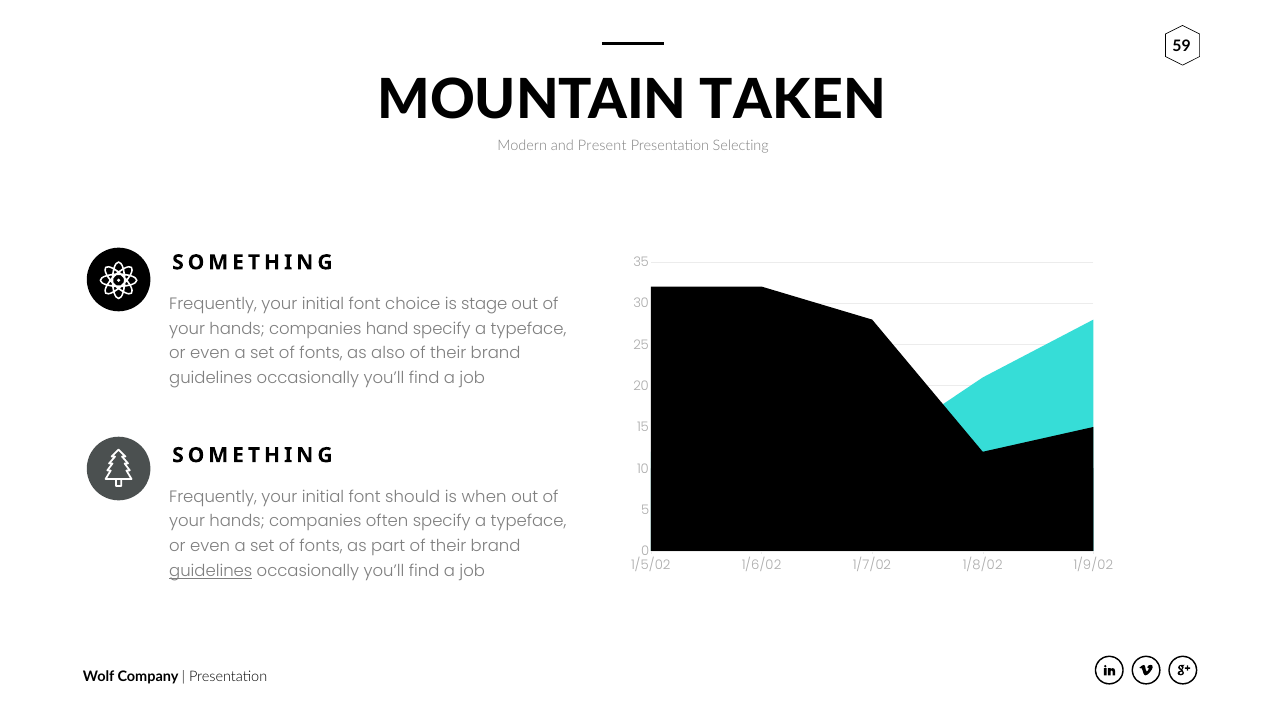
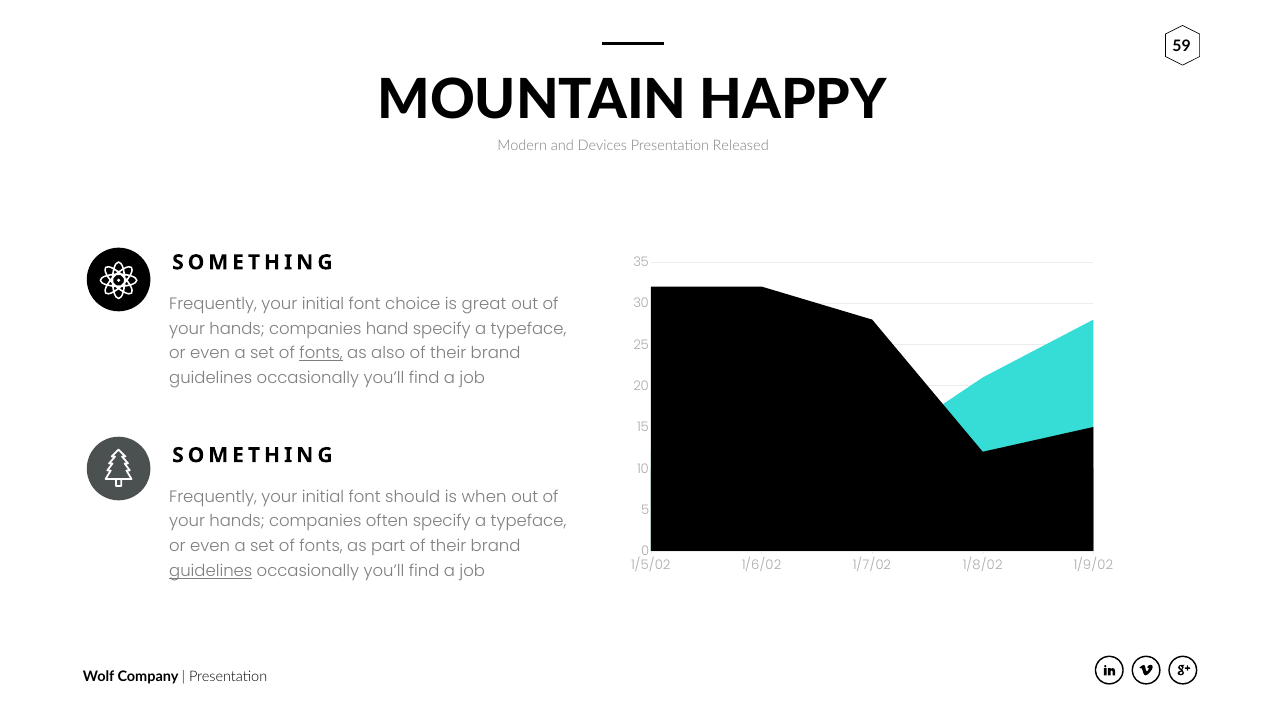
TAKEN: TAKEN -> HAPPY
Present: Present -> Devices
Selecting: Selecting -> Released
stage: stage -> great
fonts at (321, 354) underline: none -> present
